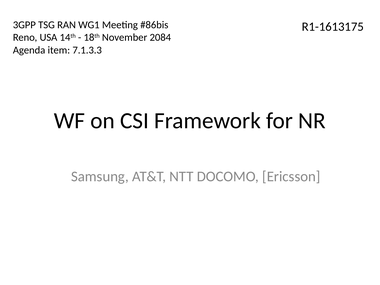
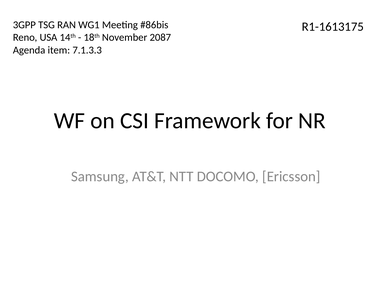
2084: 2084 -> 2087
